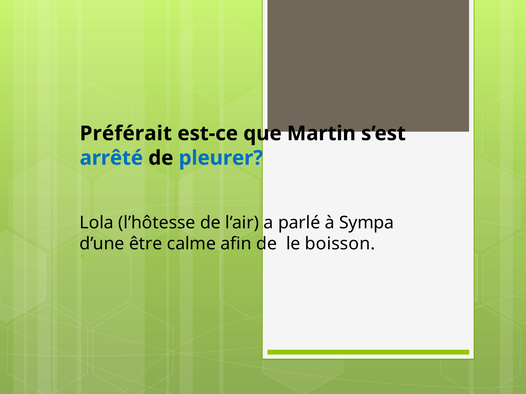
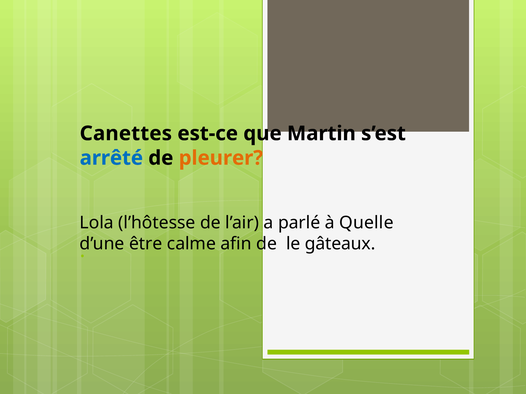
Préférait: Préférait -> Canettes
pleurer colour: blue -> orange
Sympa: Sympa -> Quelle
boisson: boisson -> gâteaux
